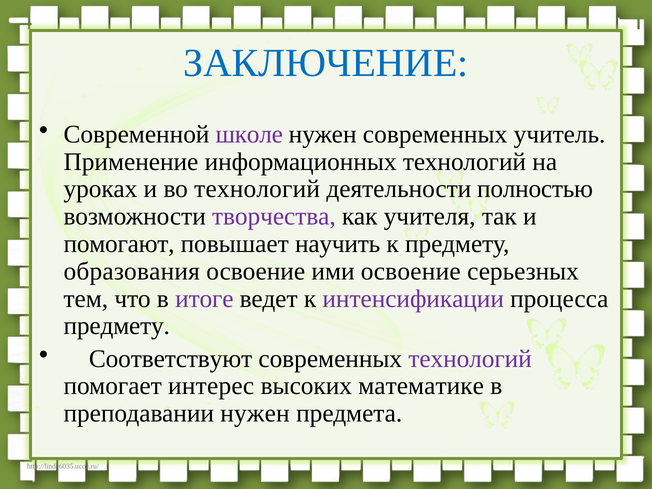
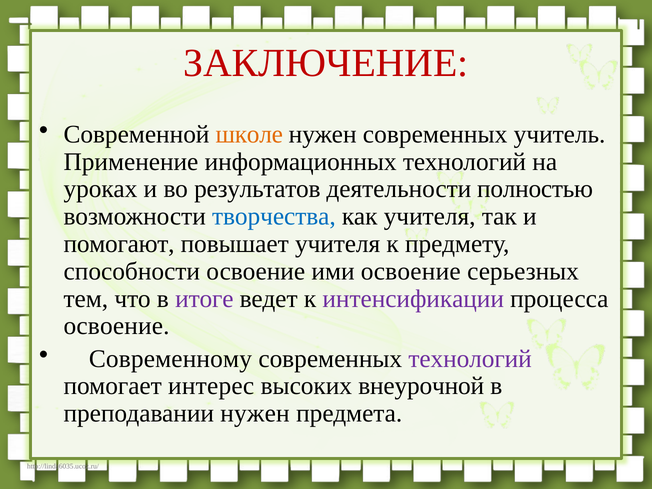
ЗАКЛЮЧЕНИЕ colour: blue -> red
школе colour: purple -> orange
во технологий: технологий -> результатов
творчества colour: purple -> blue
повышает научить: научить -> учителя
образования: образования -> способности
предмету at (117, 326): предмету -> освоение
Соответствуют: Соответствуют -> Современному
математике: математике -> внеурочной
